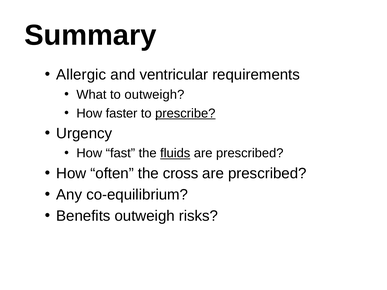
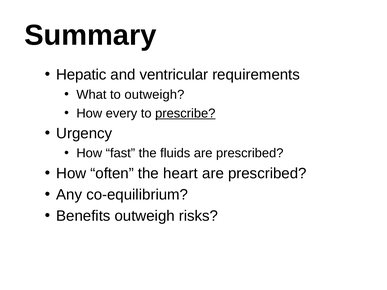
Allergic: Allergic -> Hepatic
faster: faster -> every
fluids underline: present -> none
cross: cross -> heart
